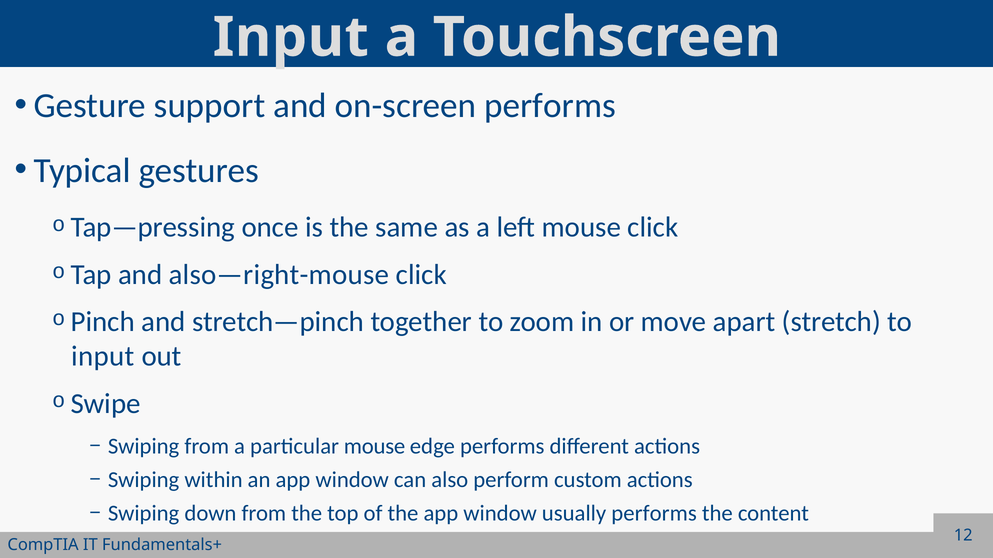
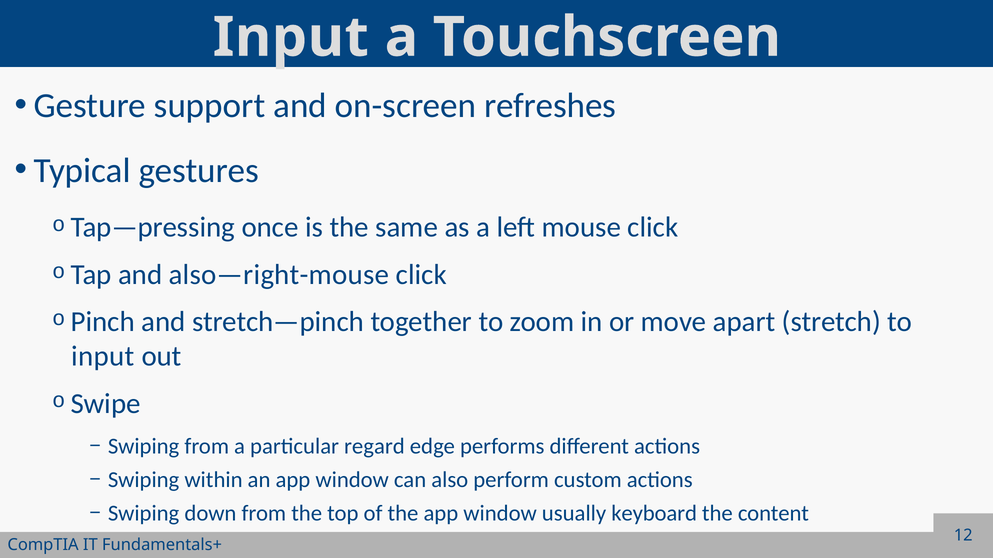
on-screen performs: performs -> refreshes
particular mouse: mouse -> regard
usually performs: performs -> keyboard
